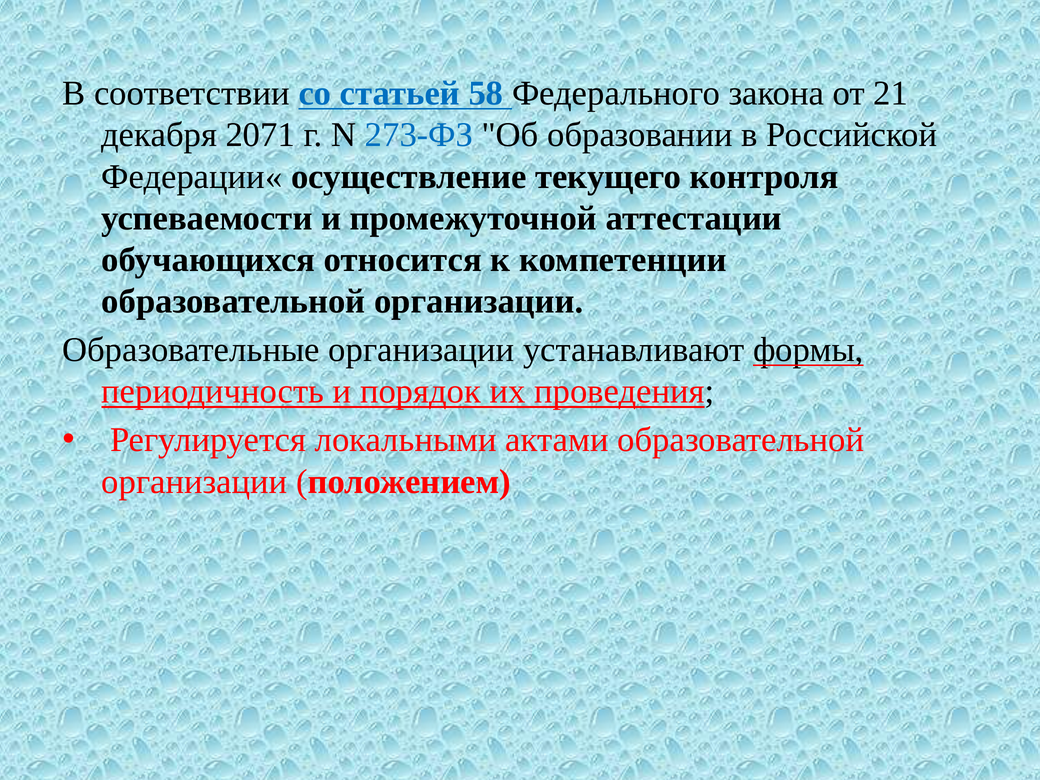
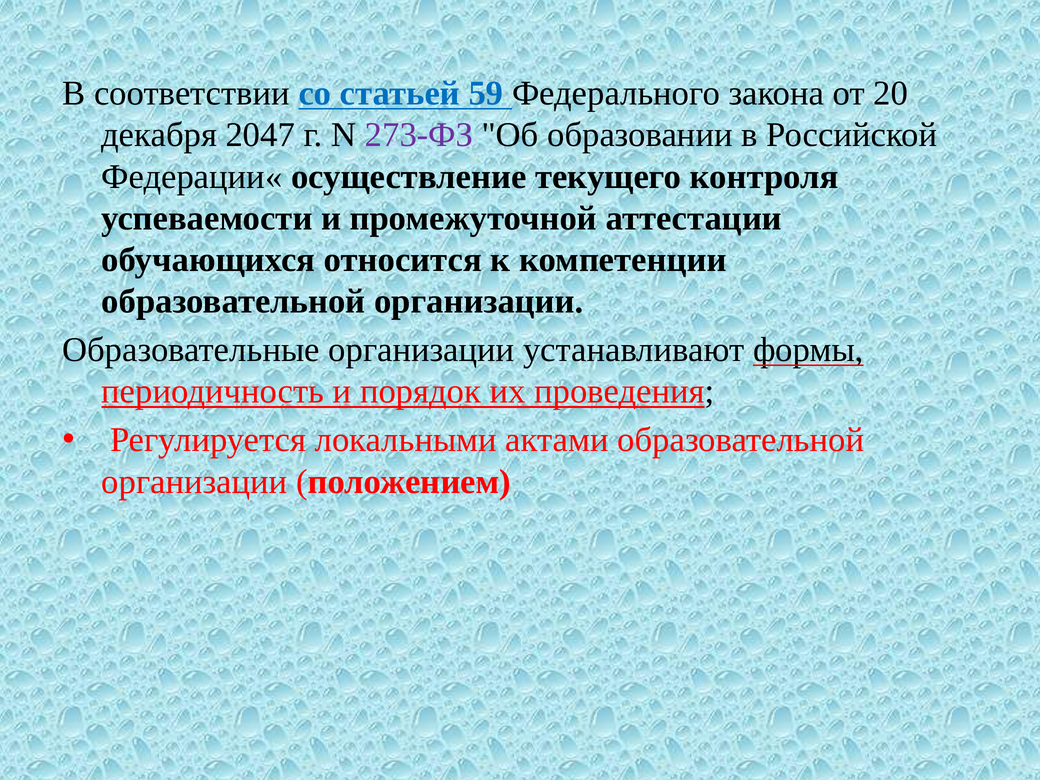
58: 58 -> 59
21: 21 -> 20
2071: 2071 -> 2047
273-ФЗ colour: blue -> purple
